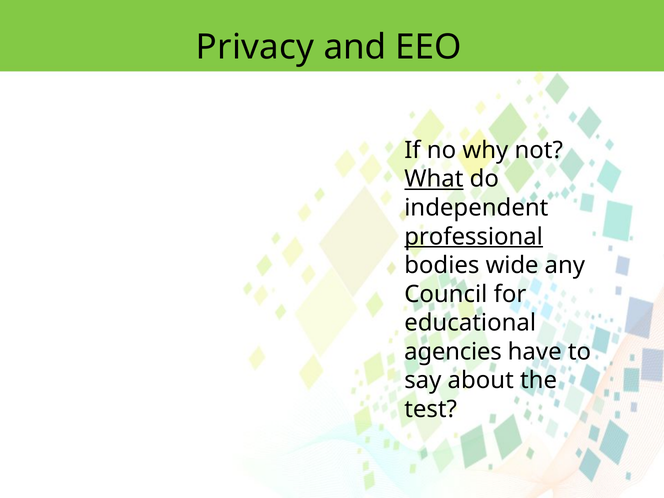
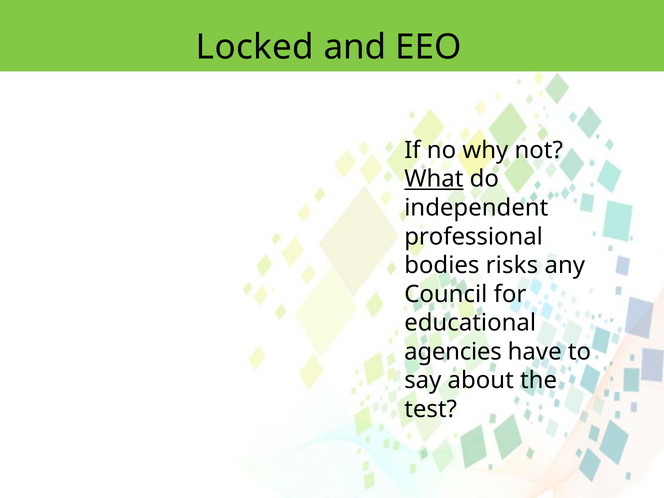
Privacy: Privacy -> Locked
professional underline: present -> none
wide: wide -> risks
